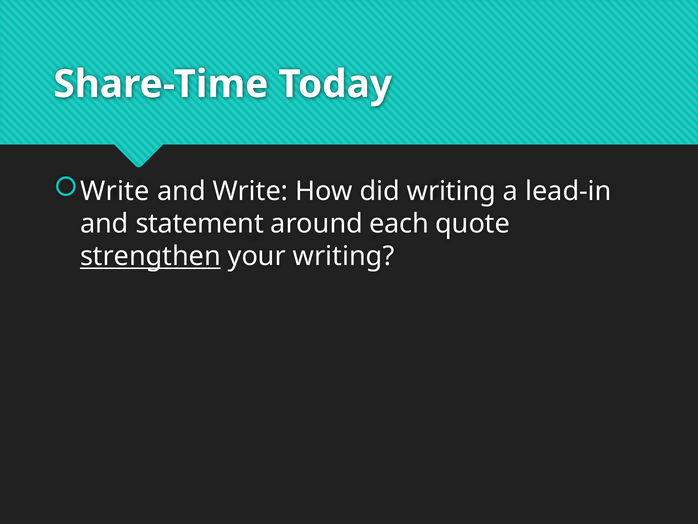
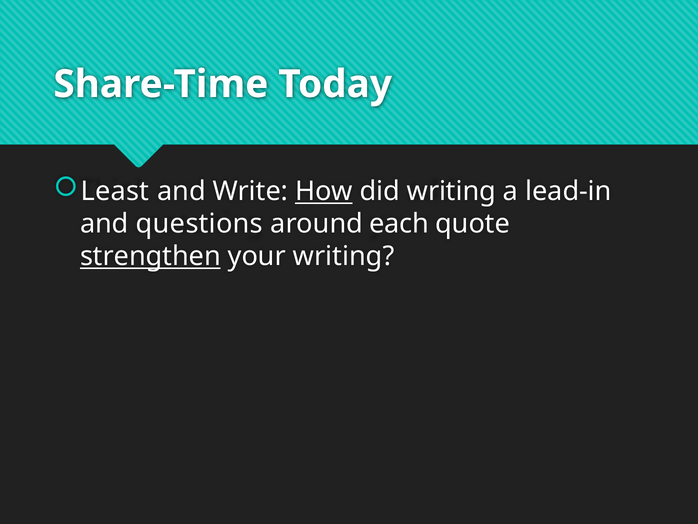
Write at (115, 191): Write -> Least
How underline: none -> present
statement: statement -> questions
